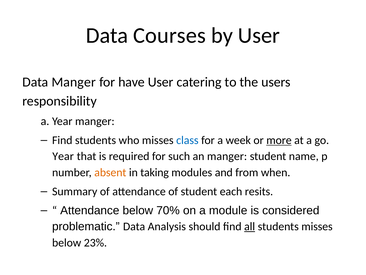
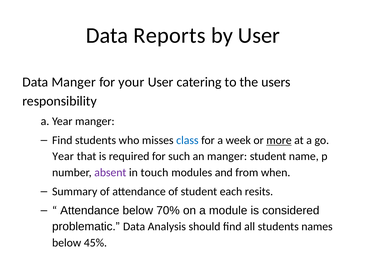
Courses: Courses -> Reports
have: have -> your
absent colour: orange -> purple
taking: taking -> touch
all underline: present -> none
students misses: misses -> names
23%: 23% -> 45%
